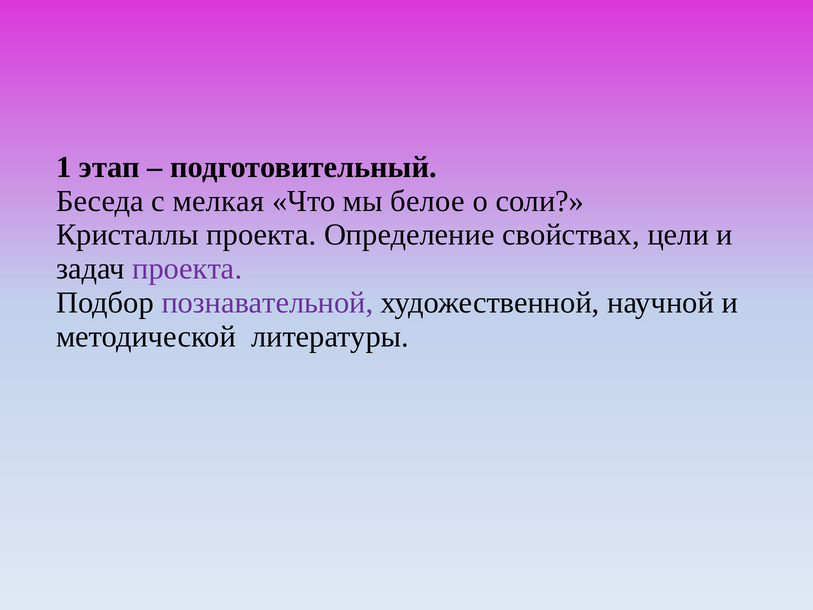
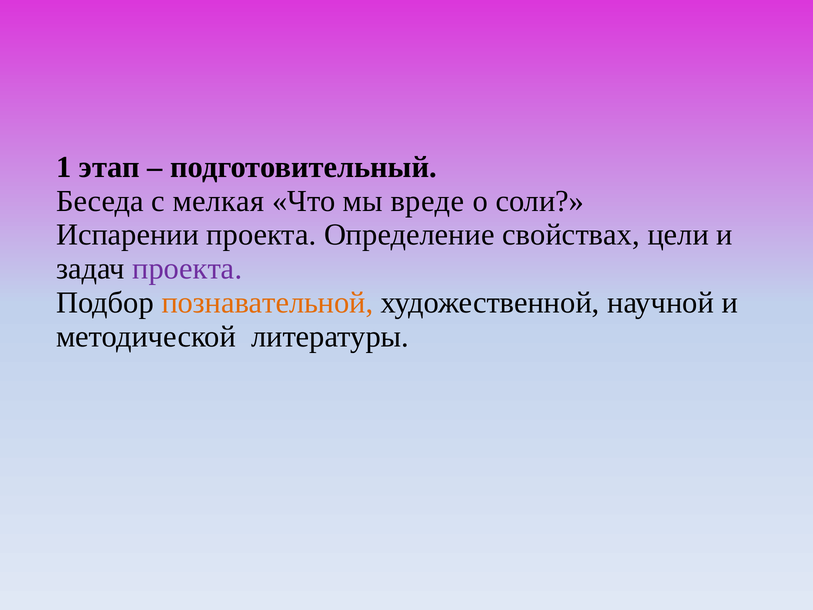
белое: белое -> вреде
Кристаллы: Кристаллы -> Испарении
познавательной colour: purple -> orange
